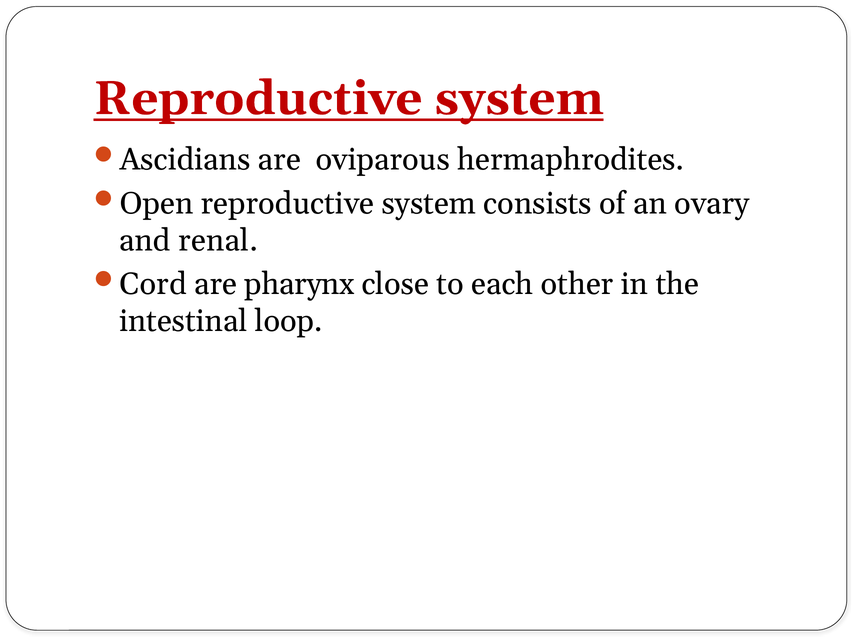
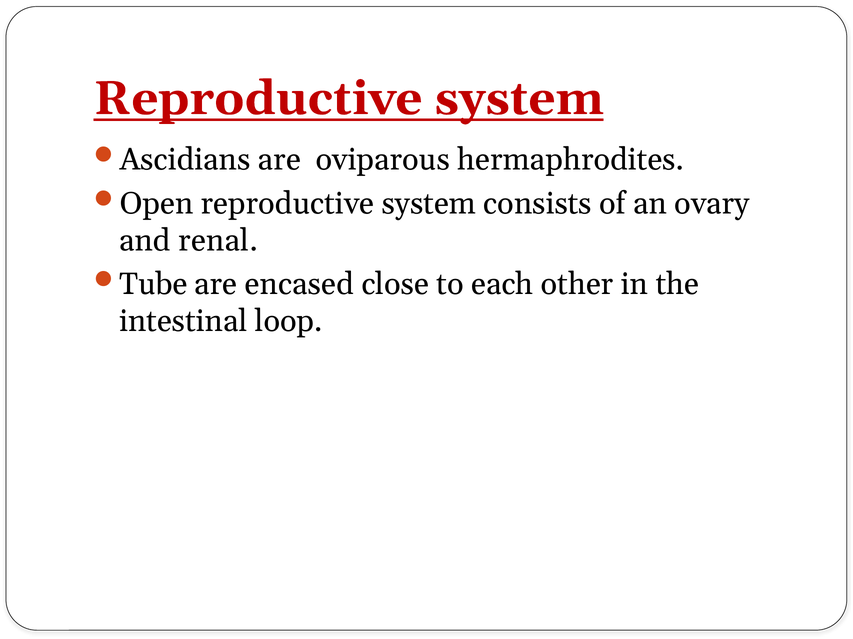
Cord: Cord -> Tube
pharynx: pharynx -> encased
